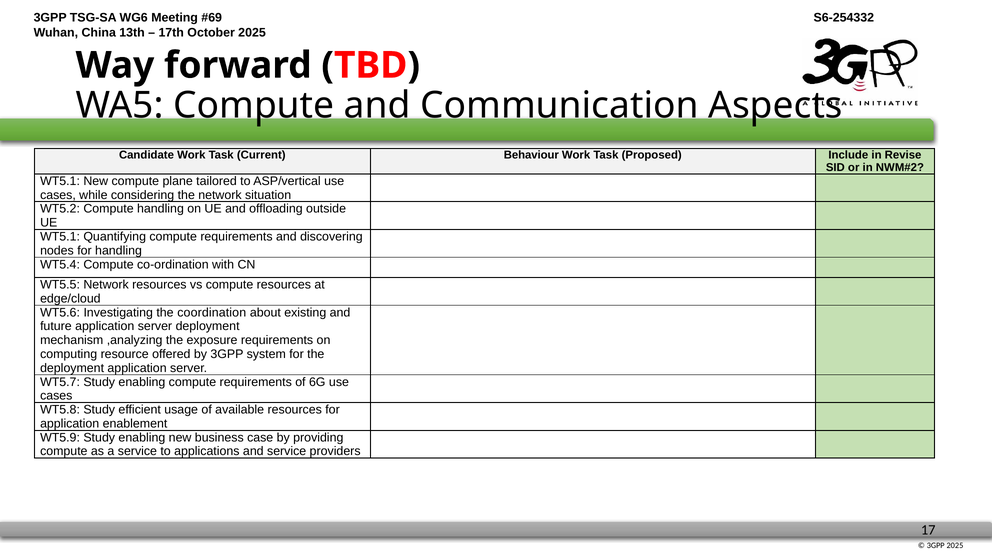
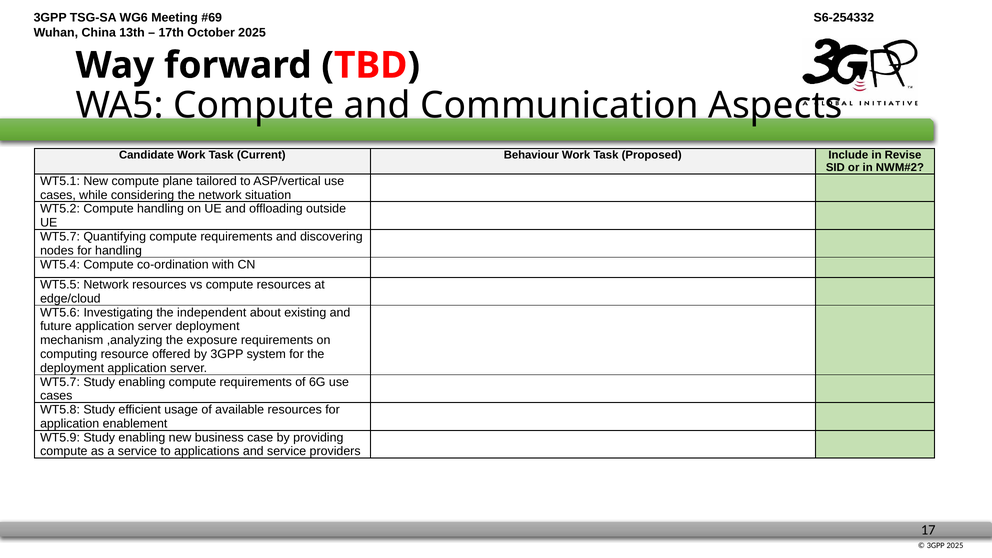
WT5.1 at (60, 237): WT5.1 -> WT5.7
coordination: coordination -> independent
